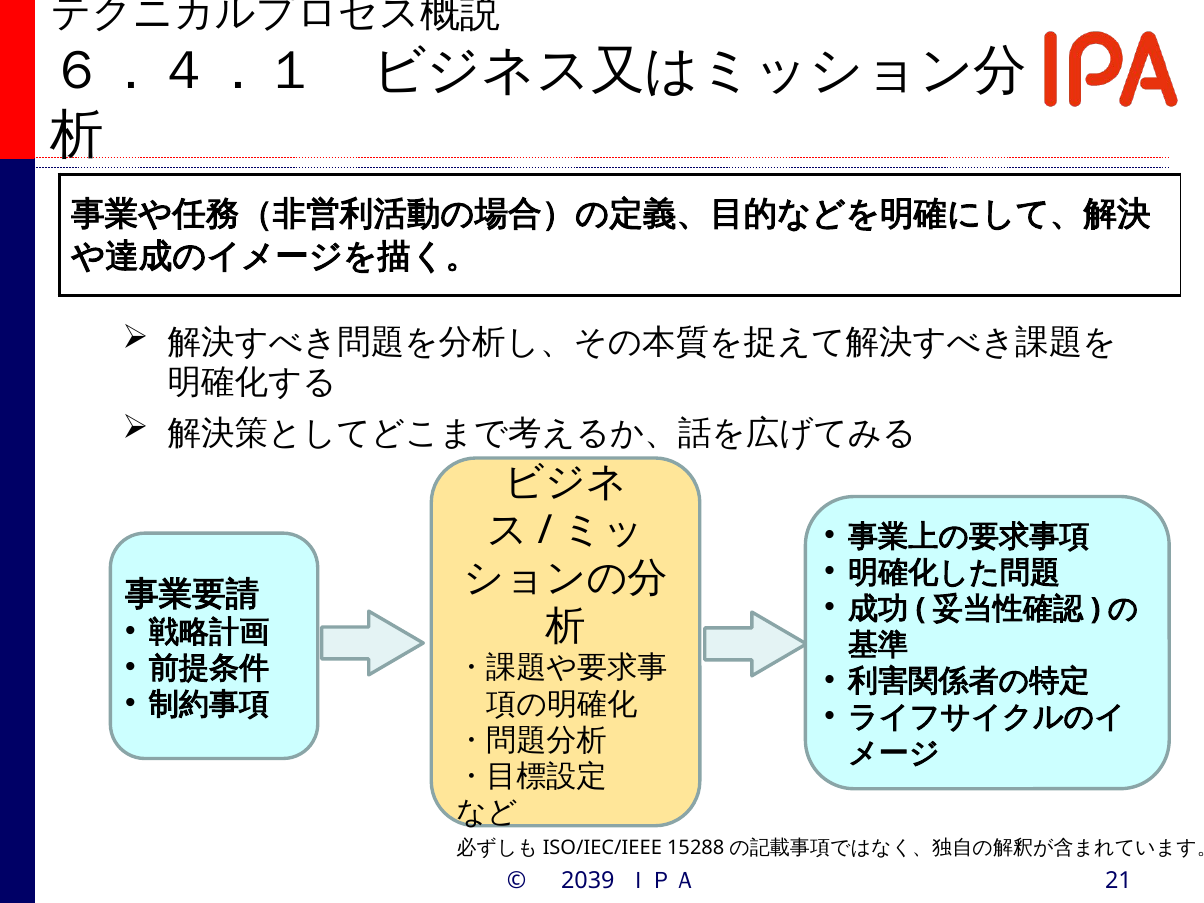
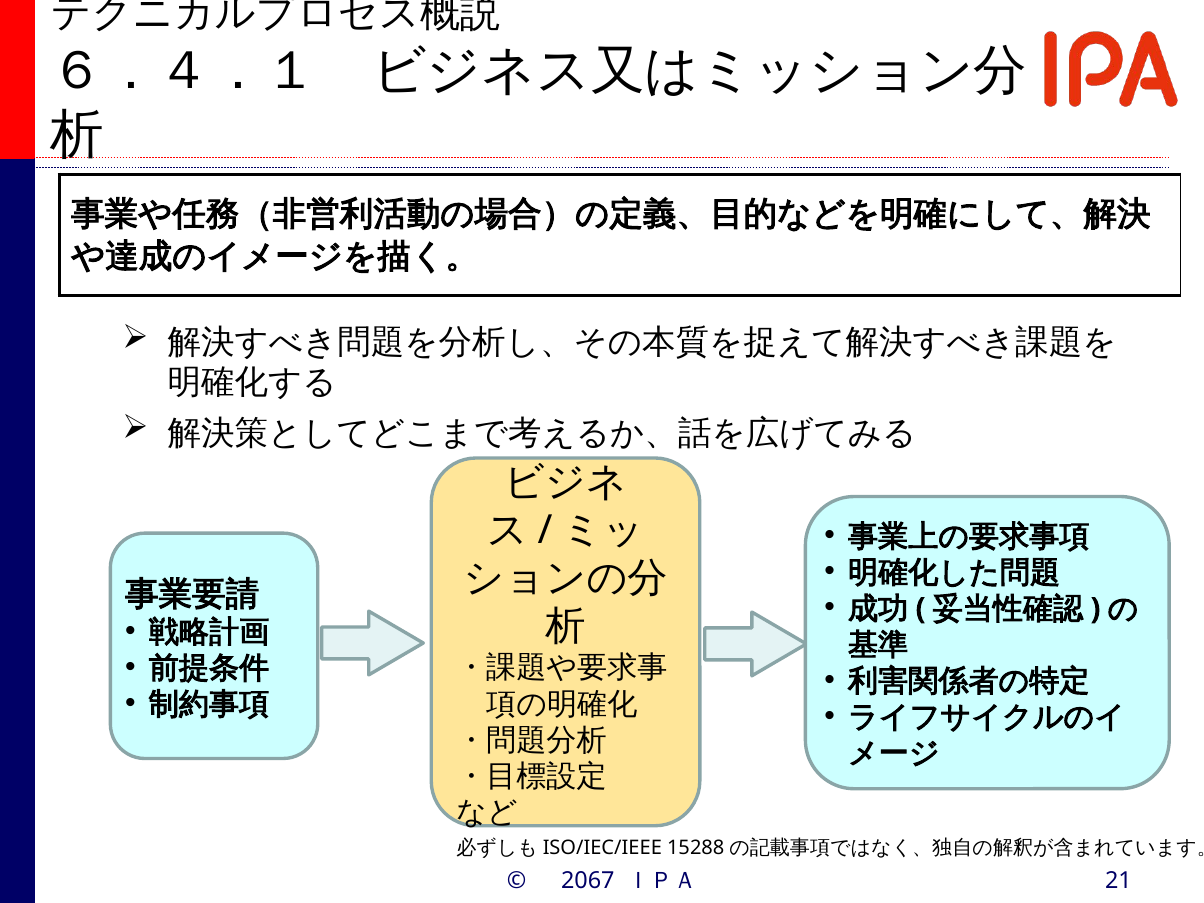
2039: 2039 -> 2067
